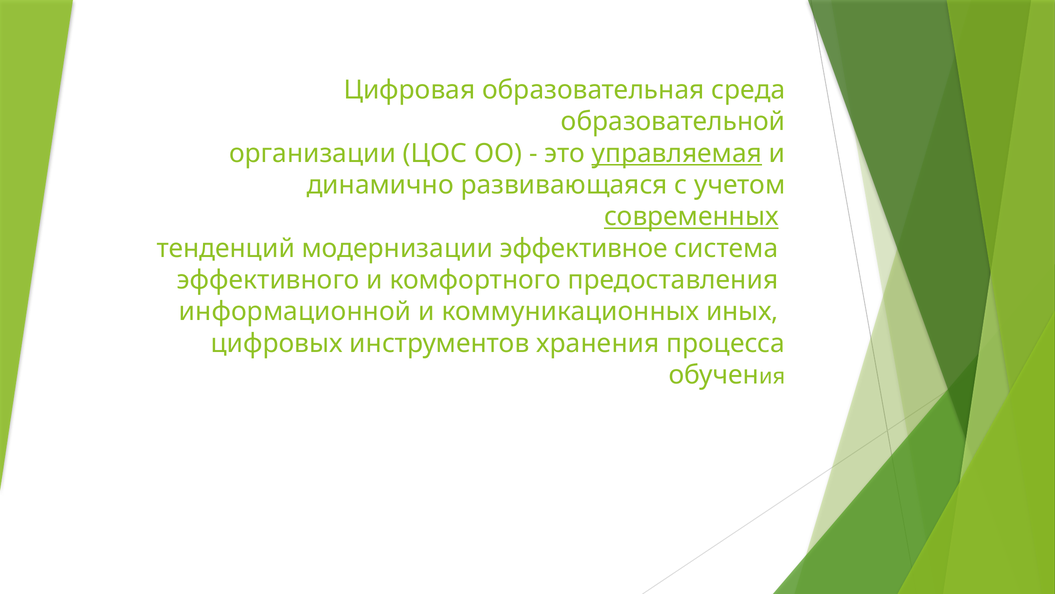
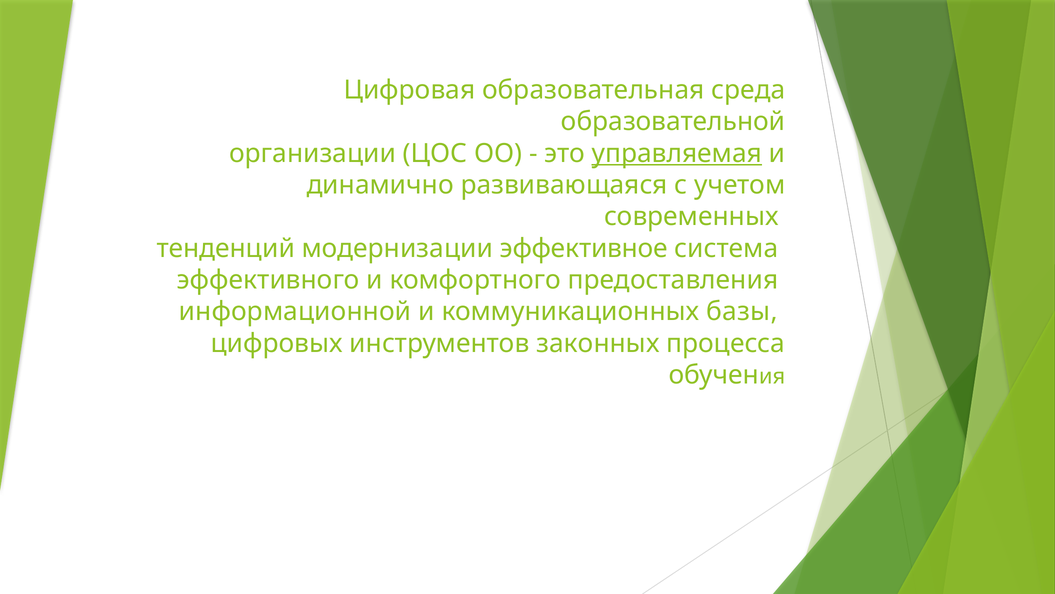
современных underline: present -> none
иных: иных -> базы
хранения: хранения -> законных
